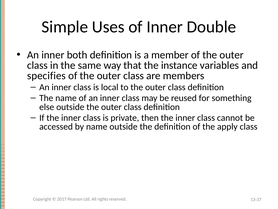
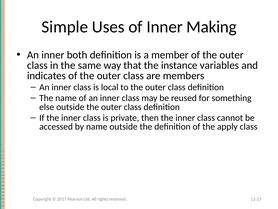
Double: Double -> Making
specifies: specifies -> indicates
